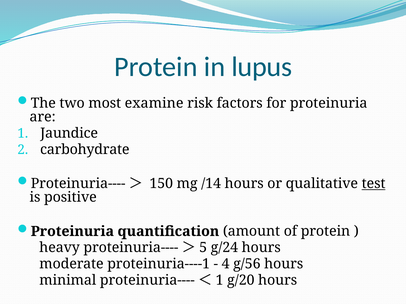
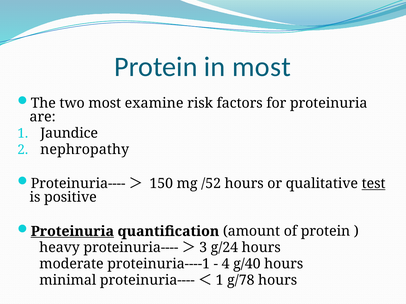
in lupus: lupus -> most
carbohydrate: carbohydrate -> nephropathy
/14: /14 -> /52
Proteinuria at (72, 232) underline: none -> present
5: 5 -> 3
g/56: g/56 -> g/40
g/20: g/20 -> g/78
